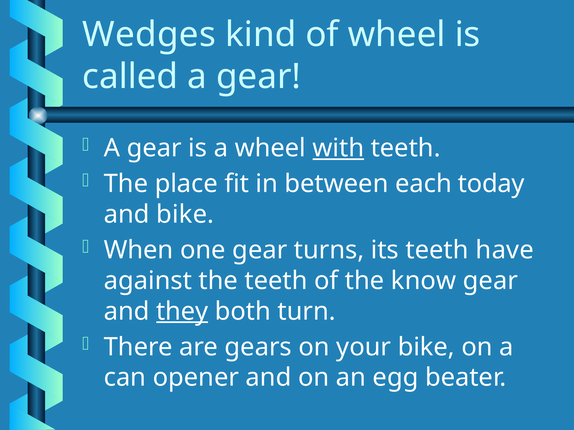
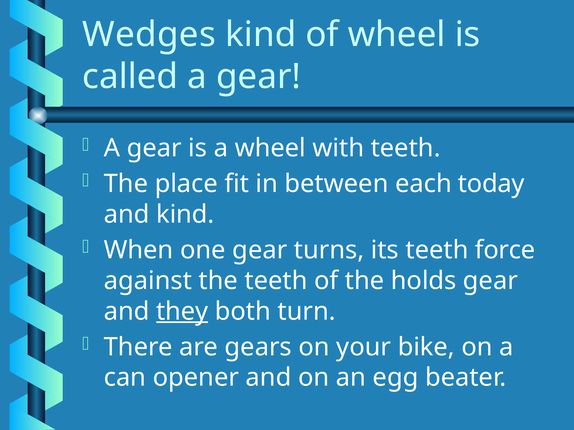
with underline: present -> none
and bike: bike -> kind
have: have -> force
know: know -> holds
